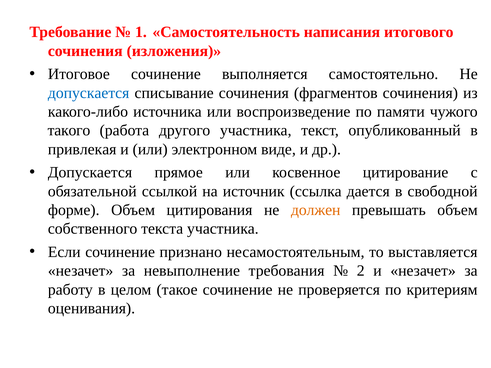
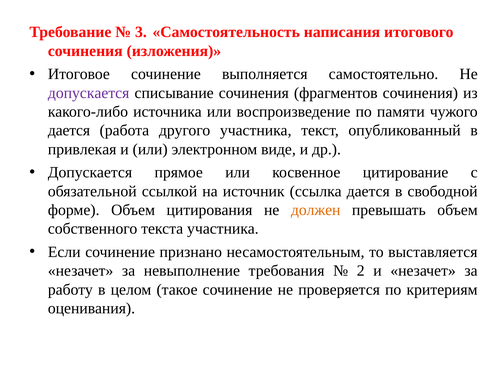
1: 1 -> 3
допускается at (89, 93) colour: blue -> purple
такого at (69, 131): такого -> дается
